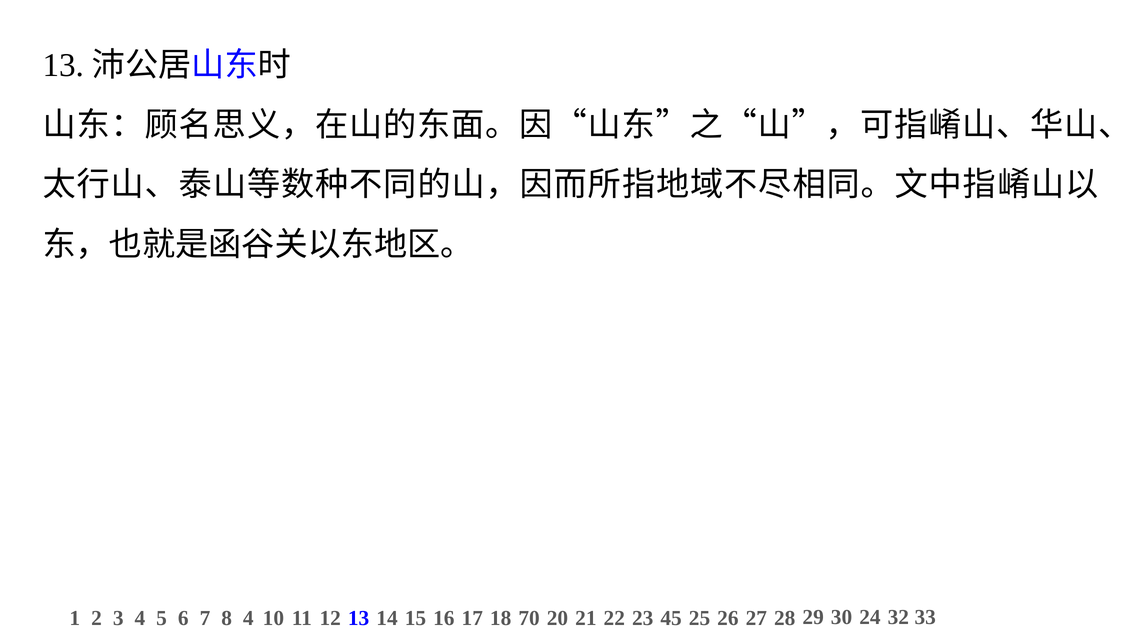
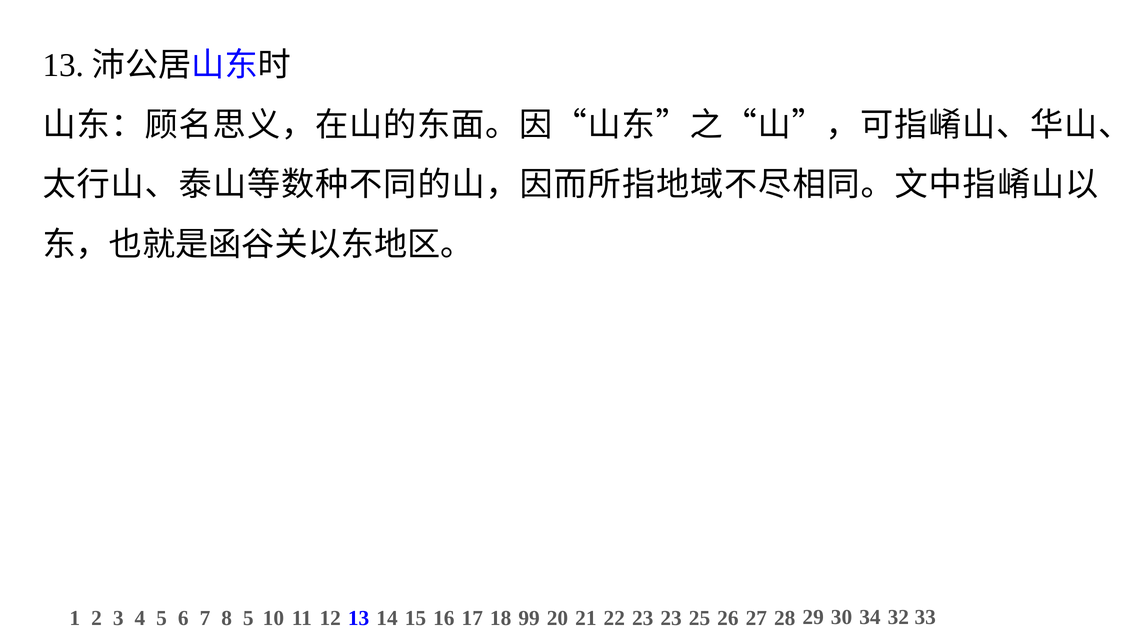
8 4: 4 -> 5
70: 70 -> 99
23 45: 45 -> 23
24: 24 -> 34
